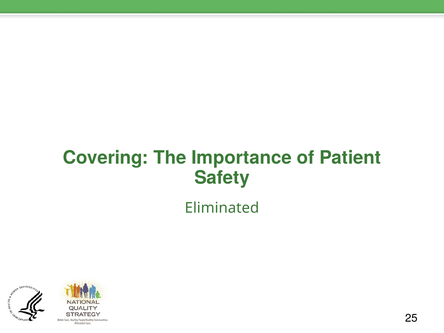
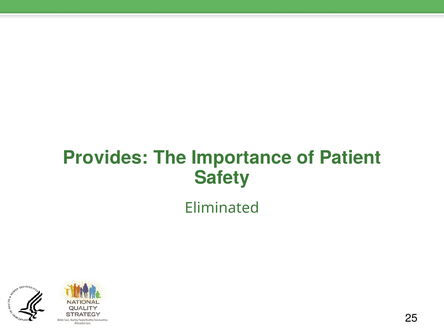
Covering: Covering -> Provides
